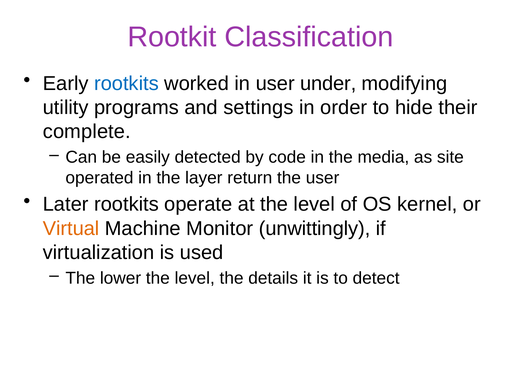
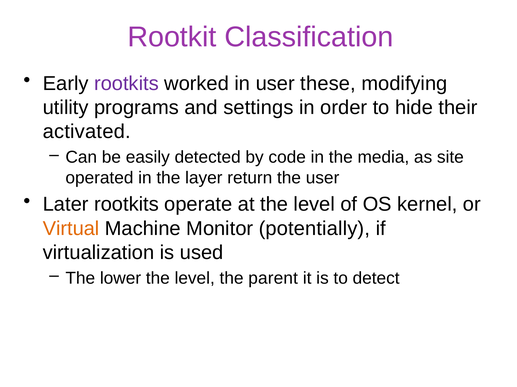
rootkits at (126, 84) colour: blue -> purple
under: under -> these
complete: complete -> activated
unwittingly: unwittingly -> potentially
details: details -> parent
